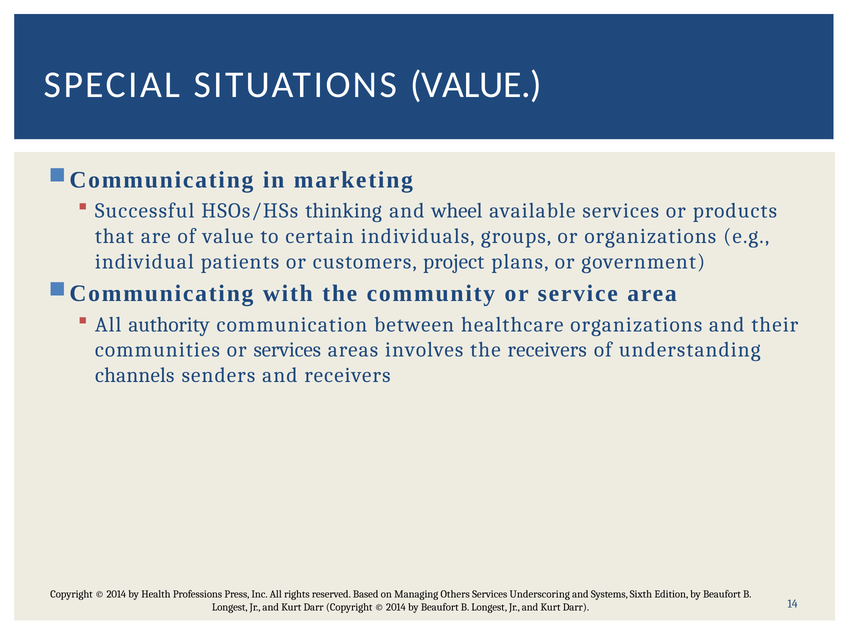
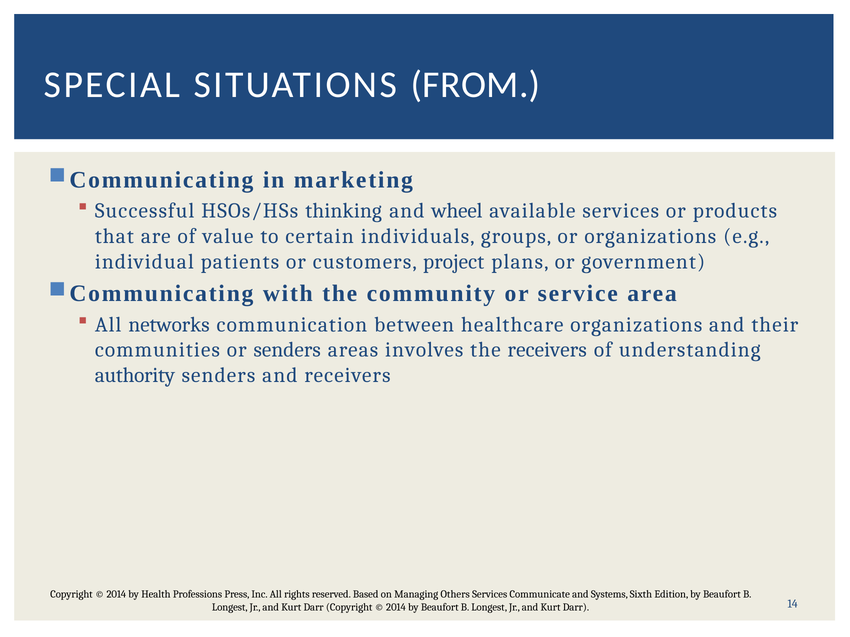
SITUATIONS VALUE: VALUE -> FROM
authority: authority -> networks
or services: services -> senders
channels: channels -> authority
Underscoring: Underscoring -> Communicate
